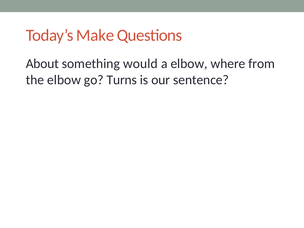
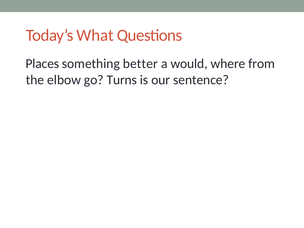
Make: Make -> What
About: About -> Places
would: would -> better
a elbow: elbow -> would
